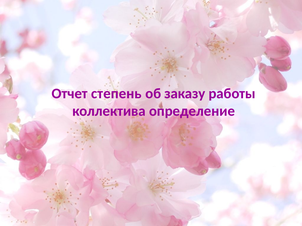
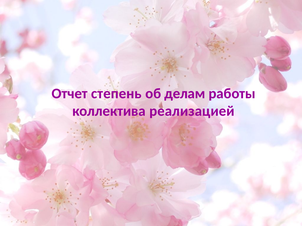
заказу: заказу -> делам
определение: определение -> реализацией
